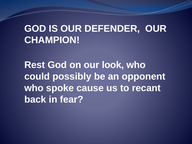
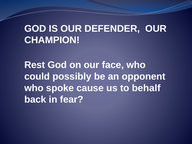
look: look -> face
recant: recant -> behalf
